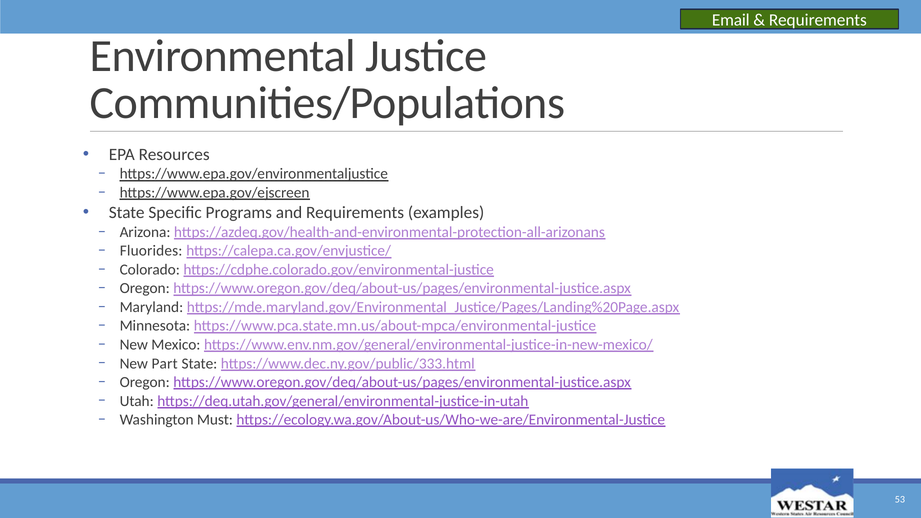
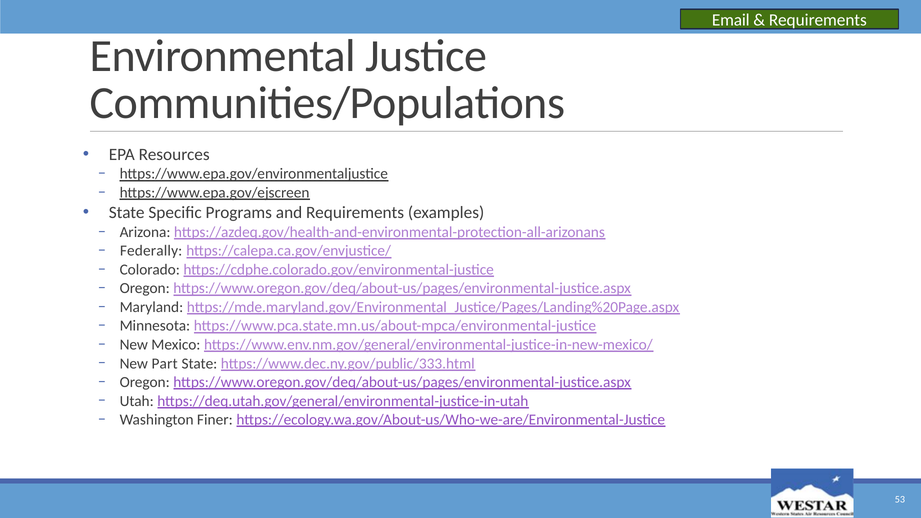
Fluorides: Fluorides -> Federally
Must: Must -> Finer
